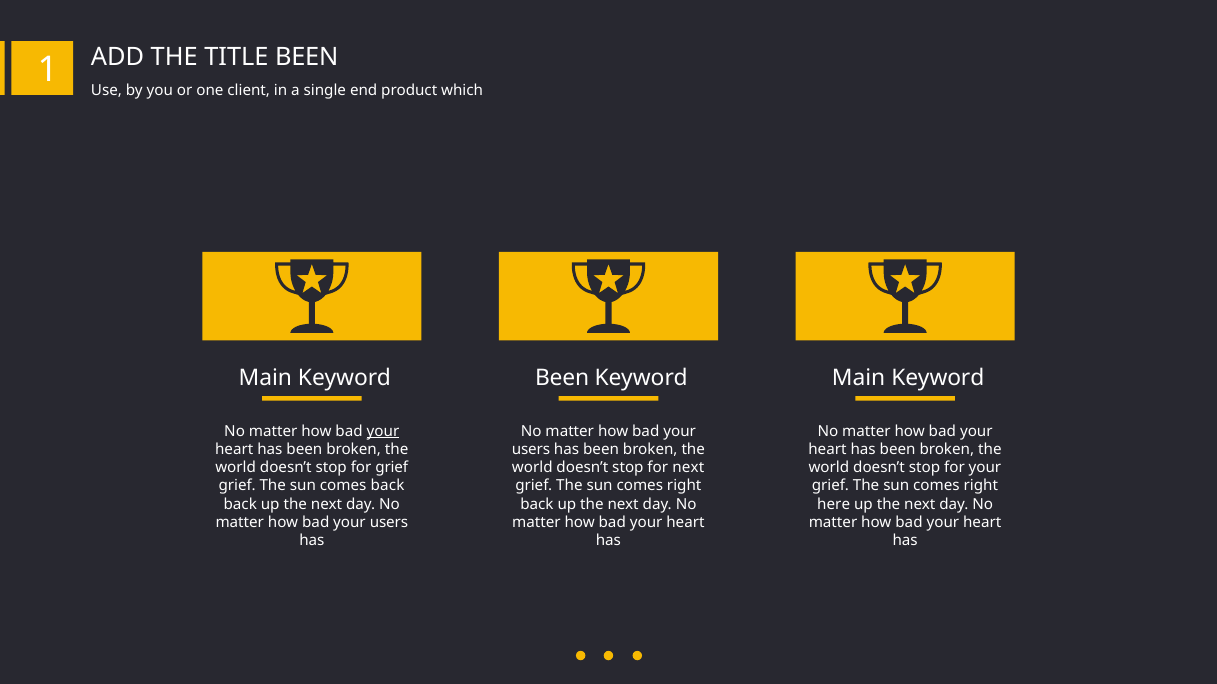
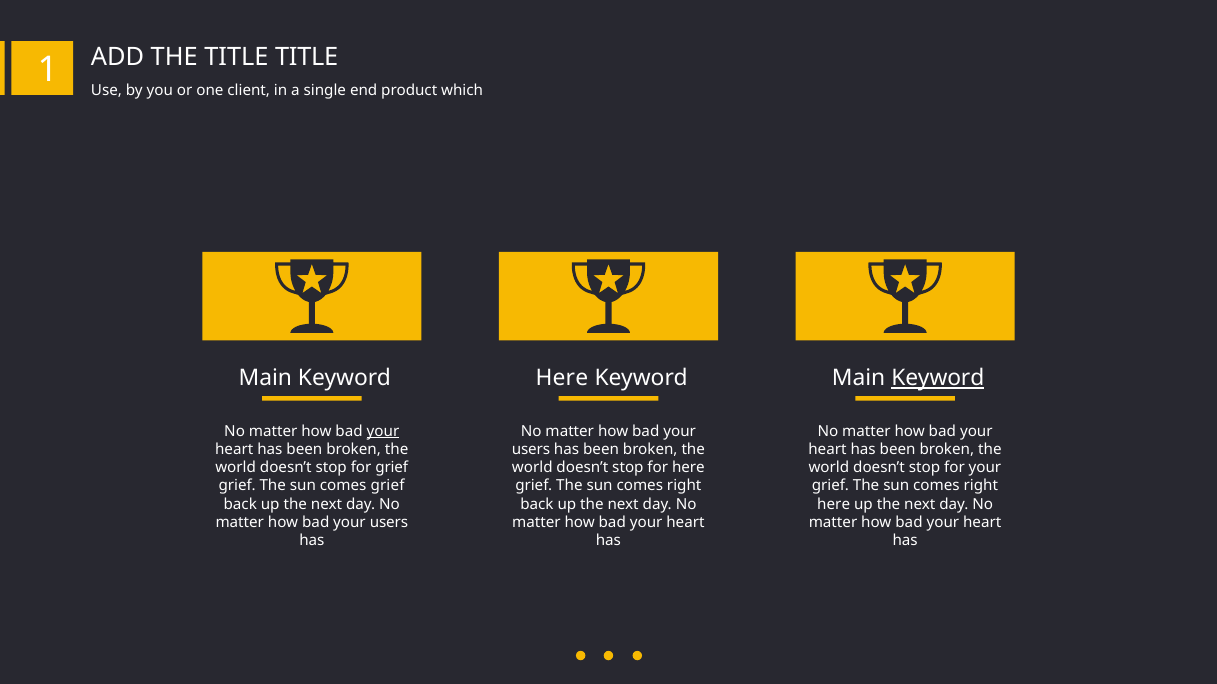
TITLE BEEN: BEEN -> TITLE
Keyword Been: Been -> Here
Keyword at (938, 378) underline: none -> present
for next: next -> here
comes back: back -> grief
